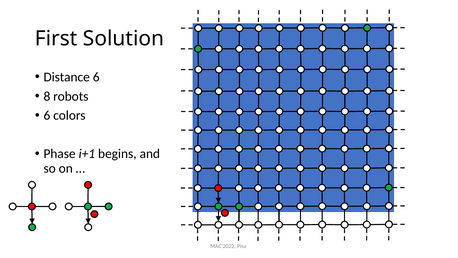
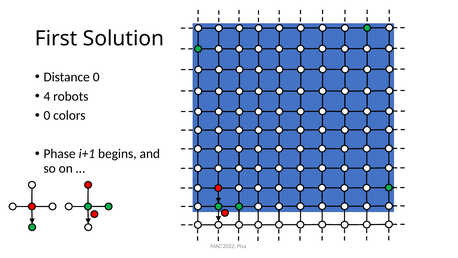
Distance 6: 6 -> 0
8: 8 -> 4
6 at (47, 115): 6 -> 0
